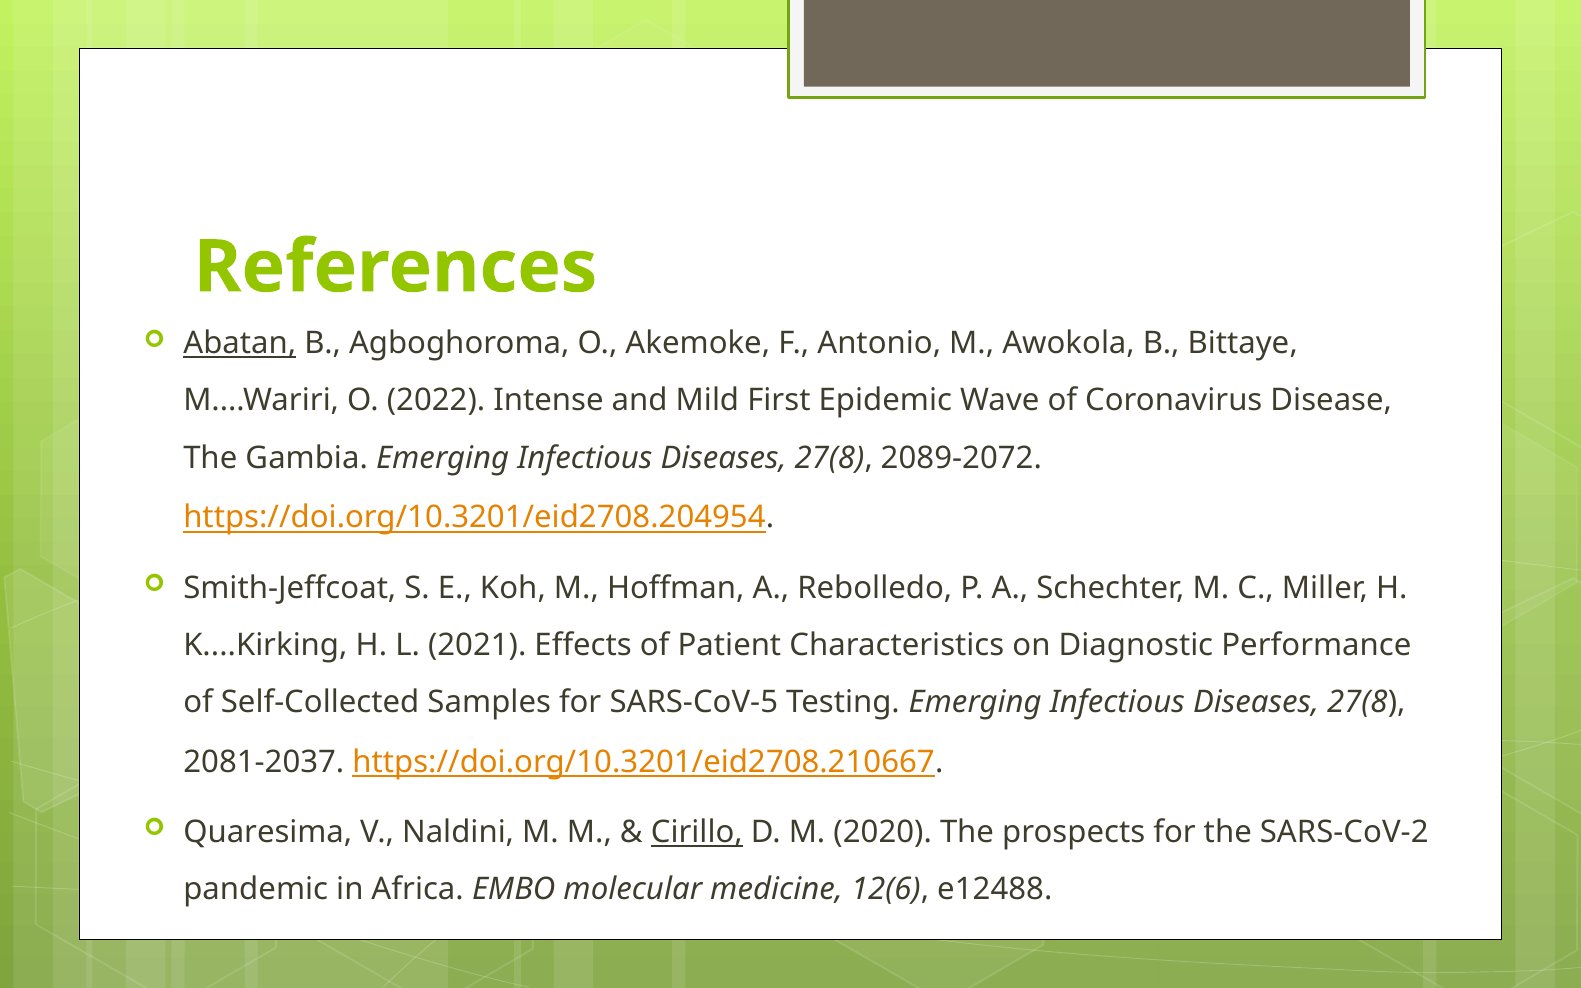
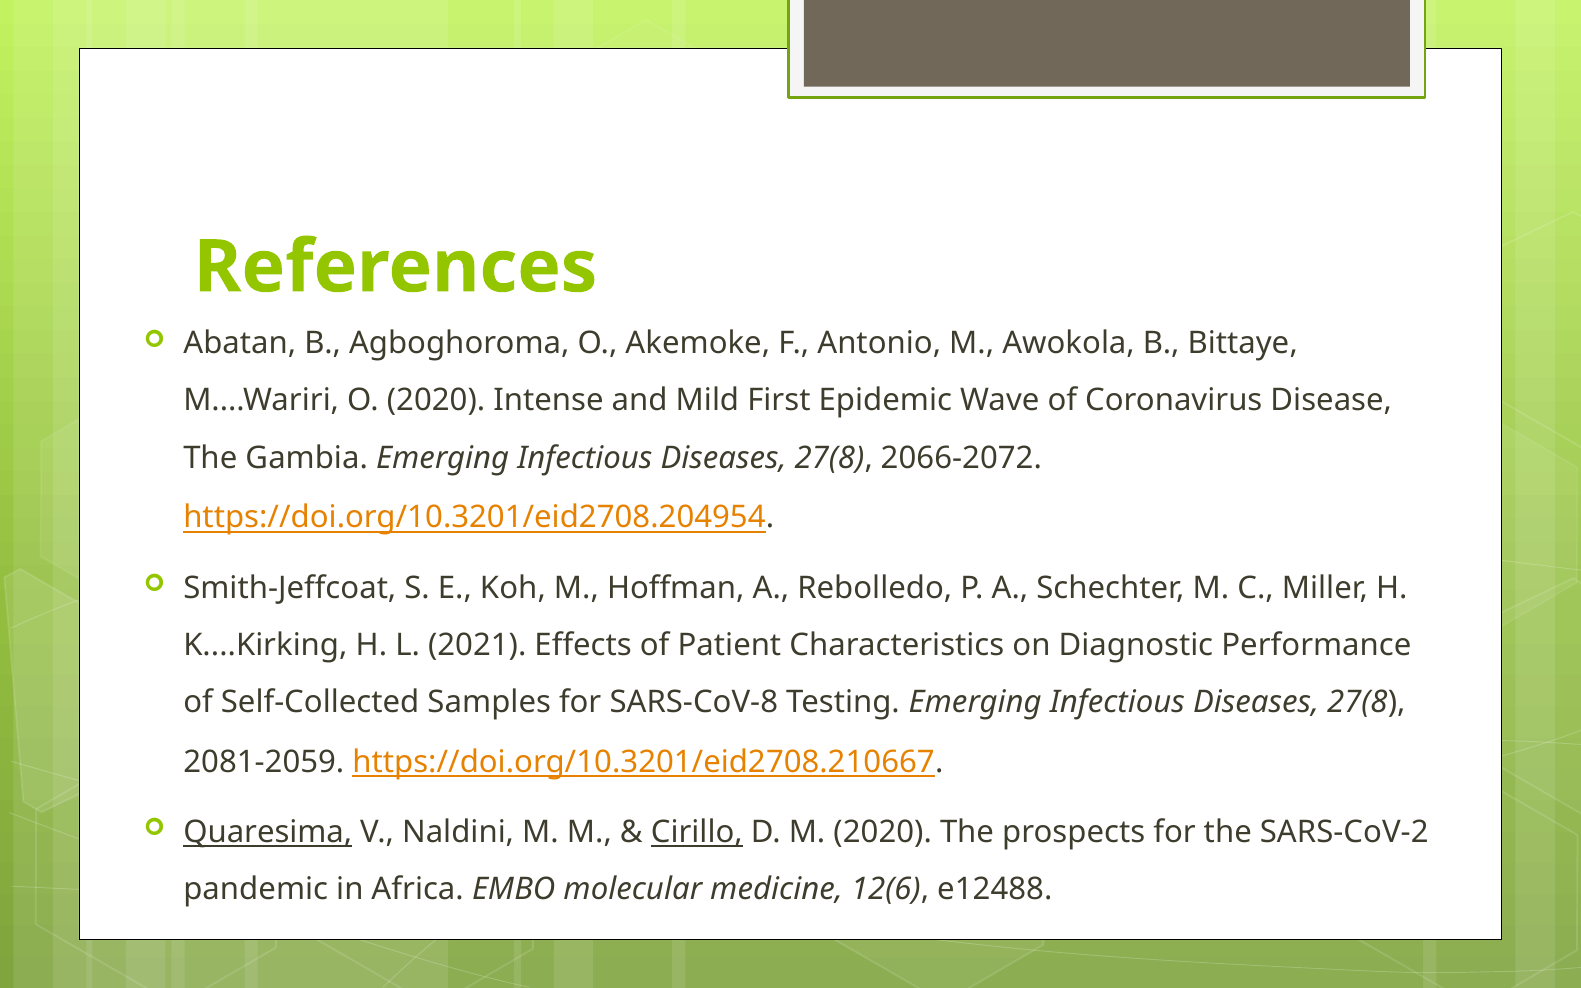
Abatan underline: present -> none
O 2022: 2022 -> 2020
2089-2072: 2089-2072 -> 2066-2072
SARS-CoV-5: SARS-CoV-5 -> SARS-CoV-8
2081-2037: 2081-2037 -> 2081-2059
Quaresima underline: none -> present
